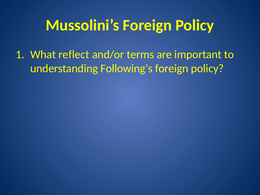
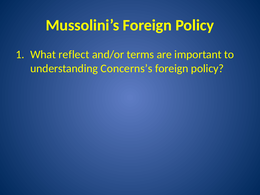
Following’s: Following’s -> Concerns’s
